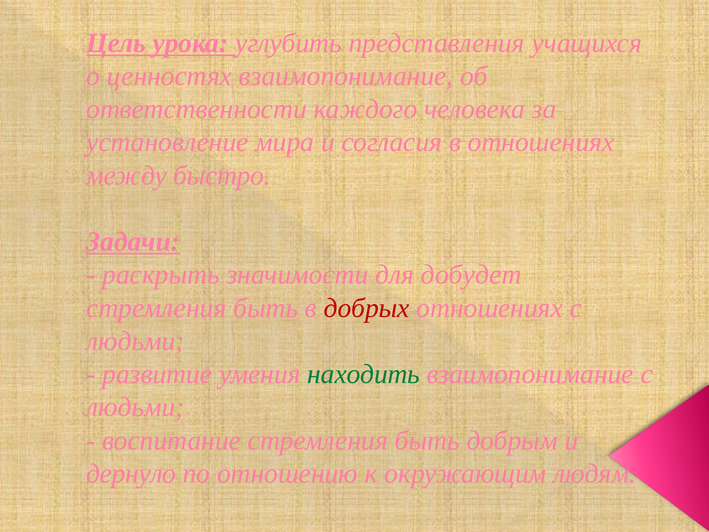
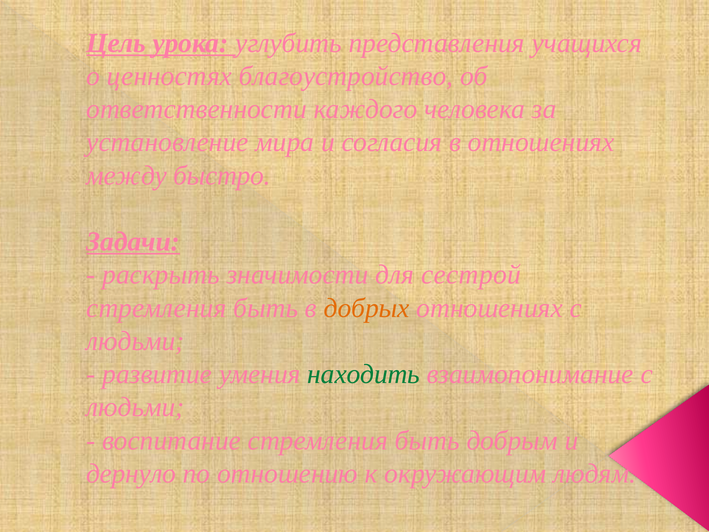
ценностях взаимопонимание: взаимопонимание -> благоустройство
добудет: добудет -> сестрой
добрых colour: red -> orange
